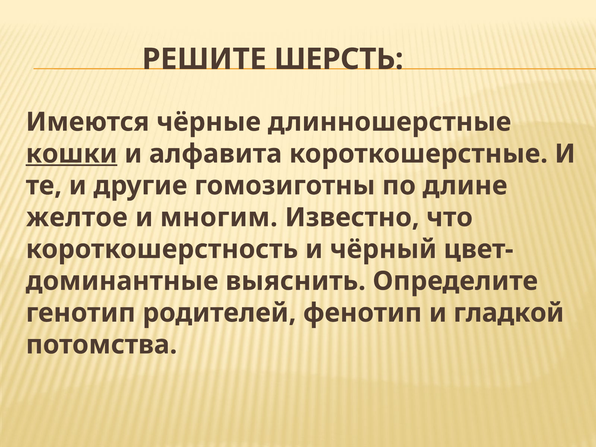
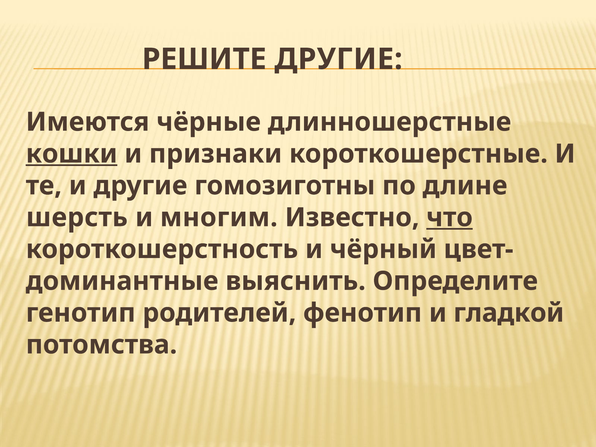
РЕШИТЕ ШЕРСТЬ: ШЕРСТЬ -> ДРУГИЕ
алфавита: алфавита -> признаки
желтое: желтое -> шерсть
что underline: none -> present
